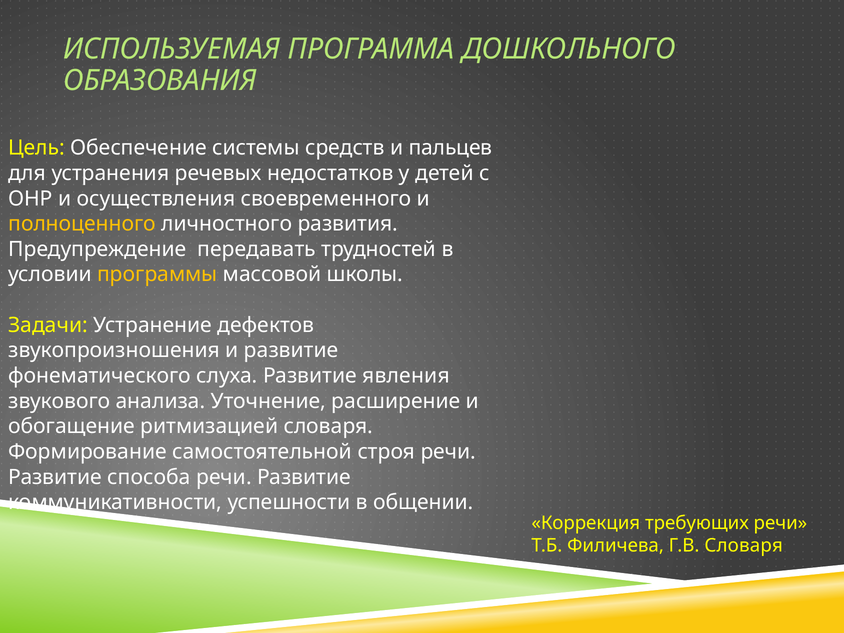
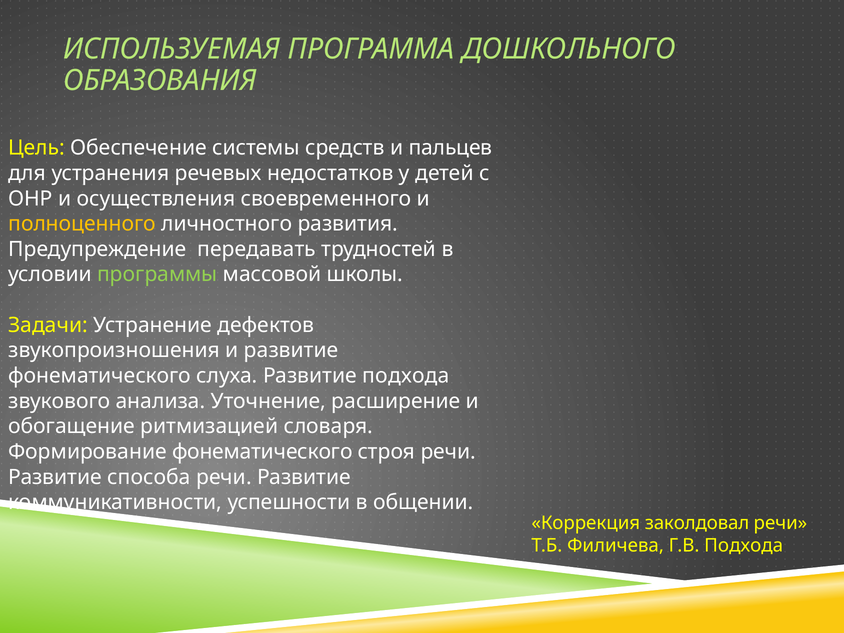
программы colour: yellow -> light green
Развитие явления: явления -> подхода
Формирование самостоятельной: самостоятельной -> фонематического
требующих: требующих -> заколдовал
Г.В Словаря: Словаря -> Подхода
